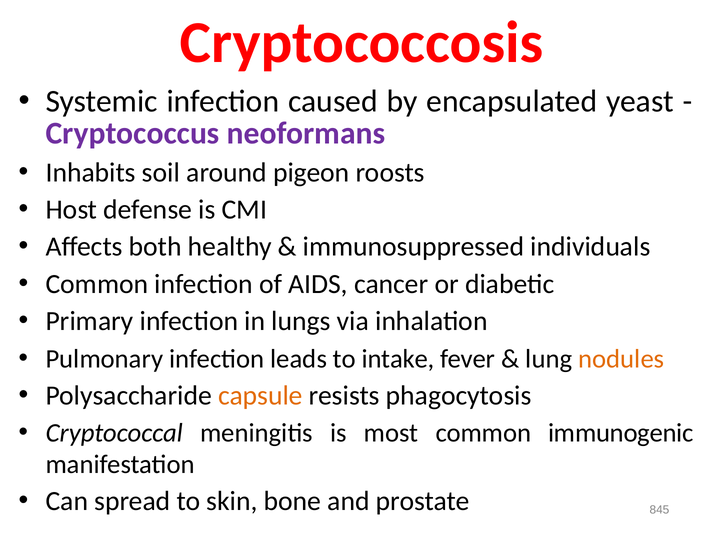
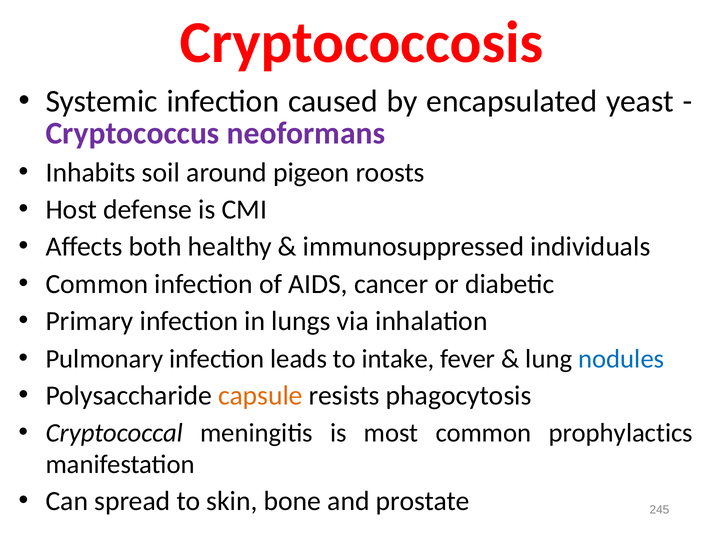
nodules colour: orange -> blue
immunogenic: immunogenic -> prophylactics
845: 845 -> 245
